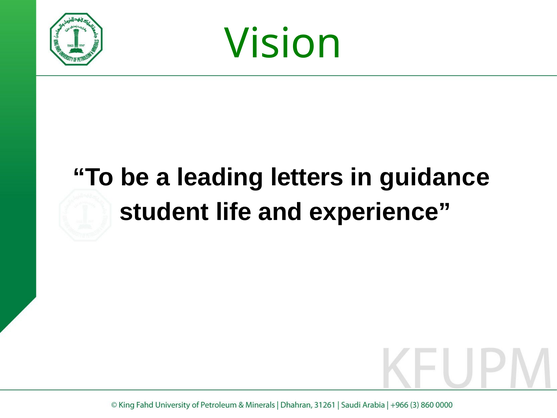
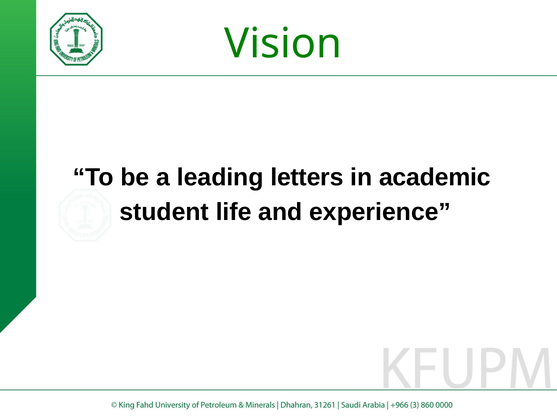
guidance: guidance -> academic
